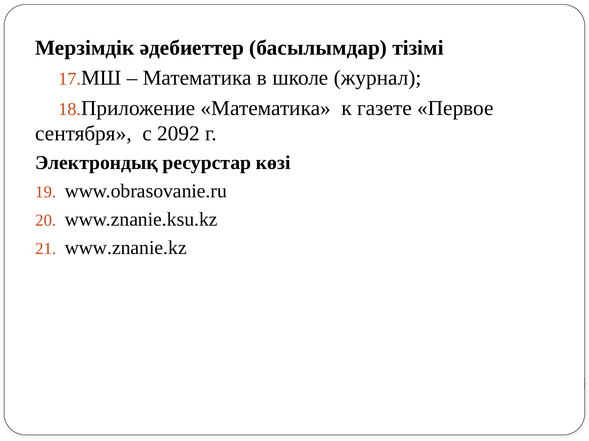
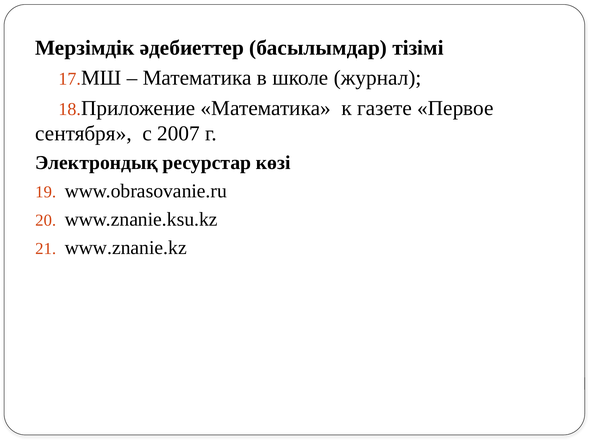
2092: 2092 -> 2007
